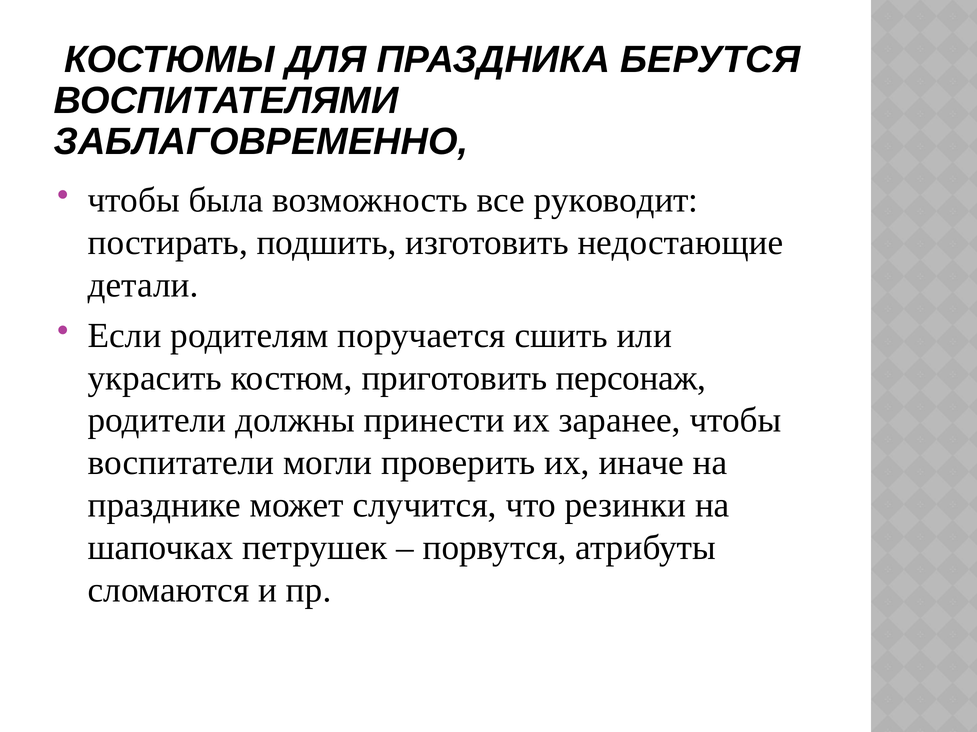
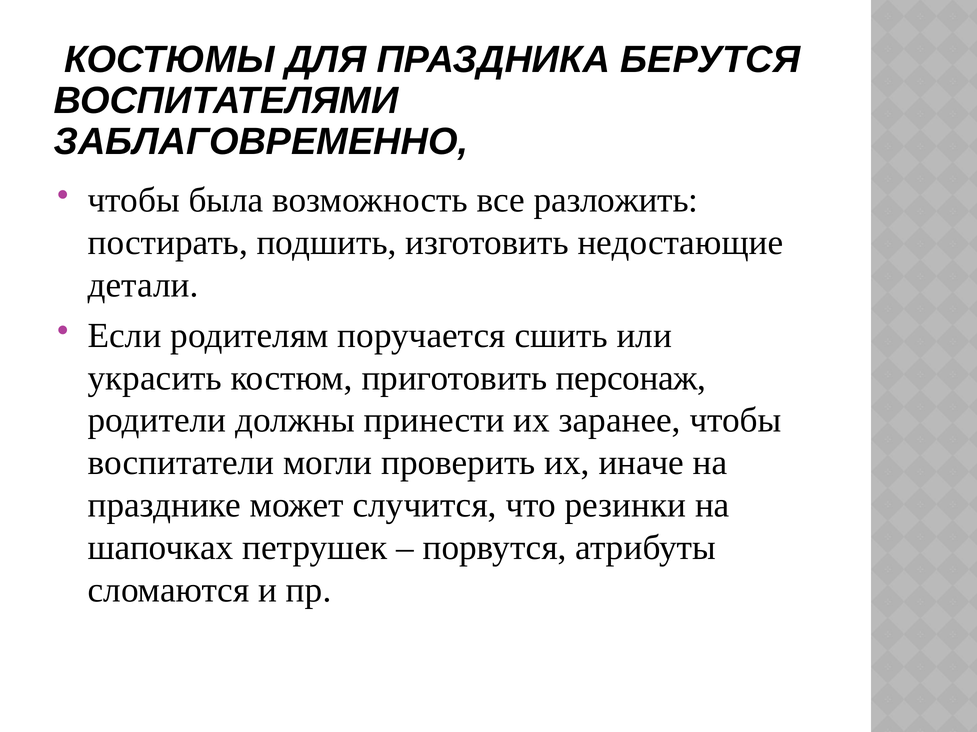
руководит: руководит -> разложить
